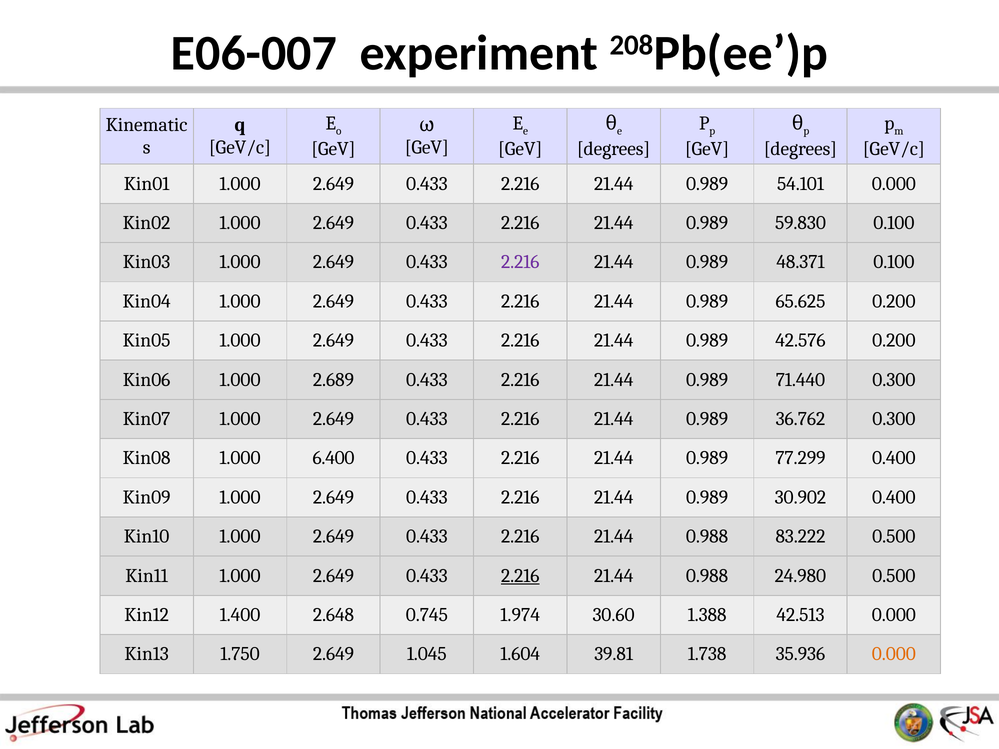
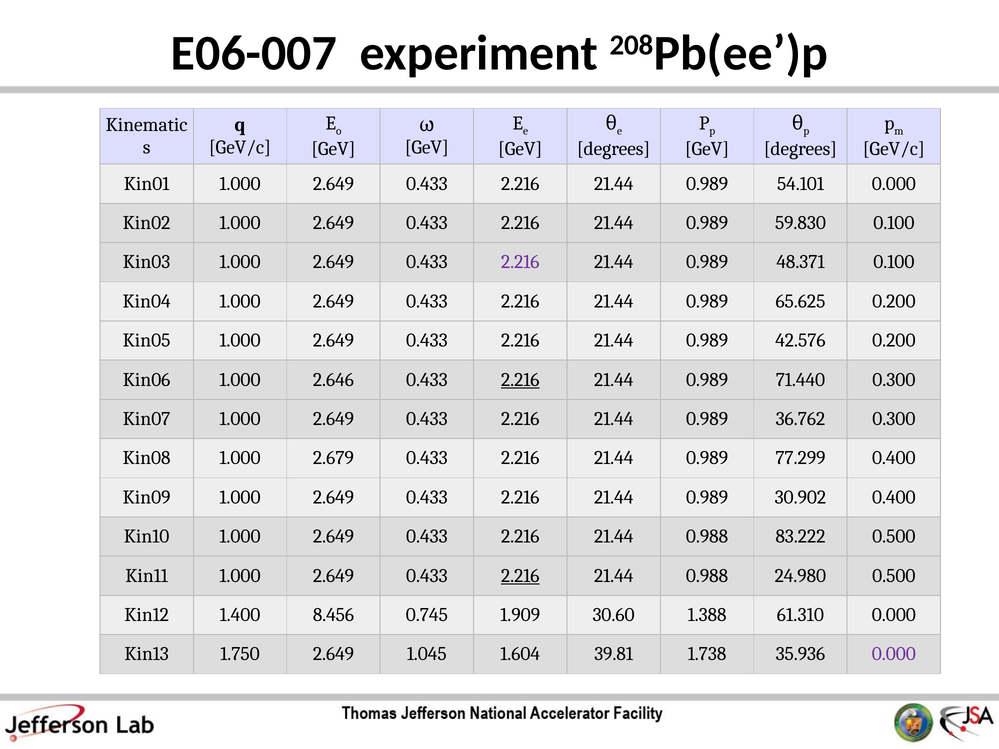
2.689: 2.689 -> 2.646
2.216 at (520, 380) underline: none -> present
6.400: 6.400 -> 2.679
2.648: 2.648 -> 8.456
1.974: 1.974 -> 1.909
42.513: 42.513 -> 61.310
0.000 at (894, 654) colour: orange -> purple
